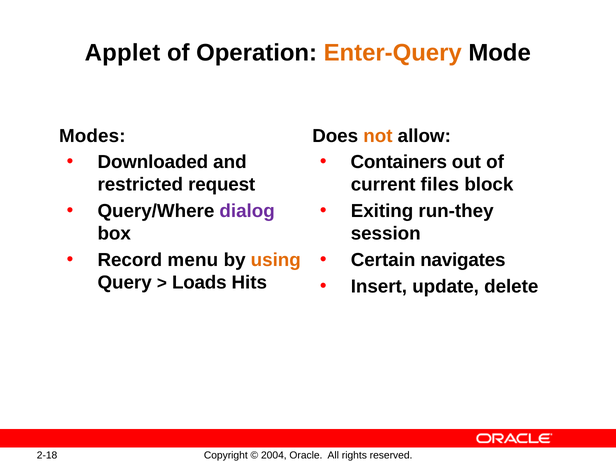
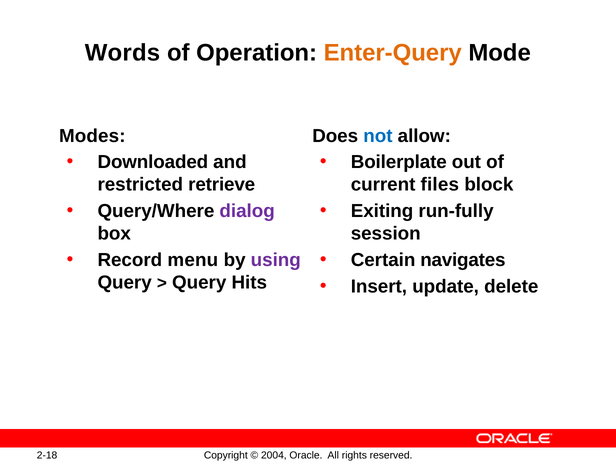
Applet: Applet -> Words
not colour: orange -> blue
Containers: Containers -> Boilerplate
request: request -> retrieve
run-they: run-they -> run-fully
using colour: orange -> purple
Loads at (199, 283): Loads -> Query
